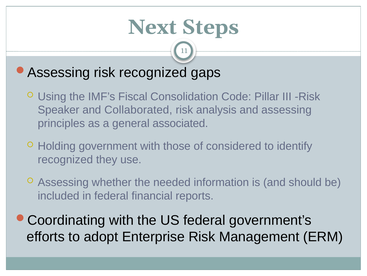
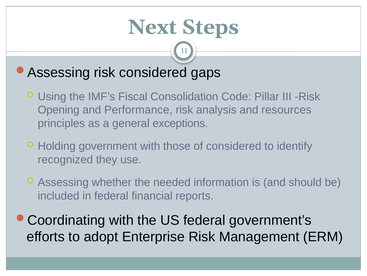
risk recognized: recognized -> considered
Speaker: Speaker -> Opening
Collaborated: Collaborated -> Performance
and assessing: assessing -> resources
associated: associated -> exceptions
